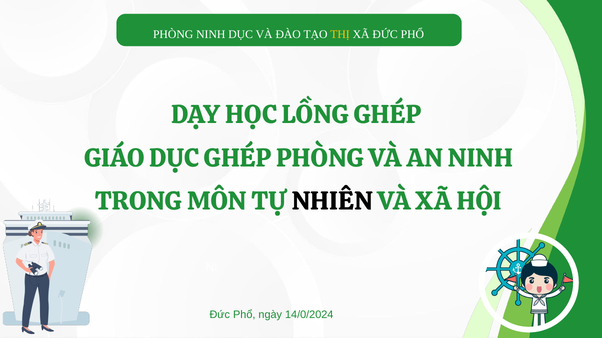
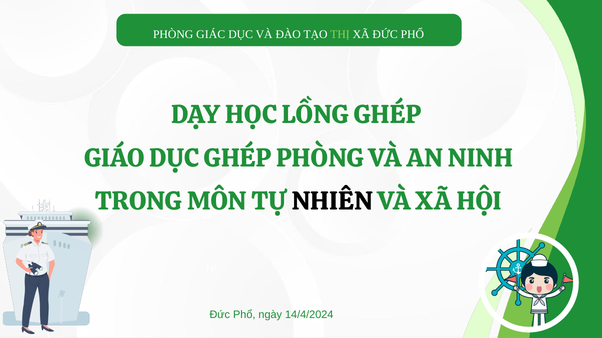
PHÒNG NINH: NINH -> GIÁC
THỊ colour: yellow -> light green
14/0/2024: 14/0/2024 -> 14/4/2024
